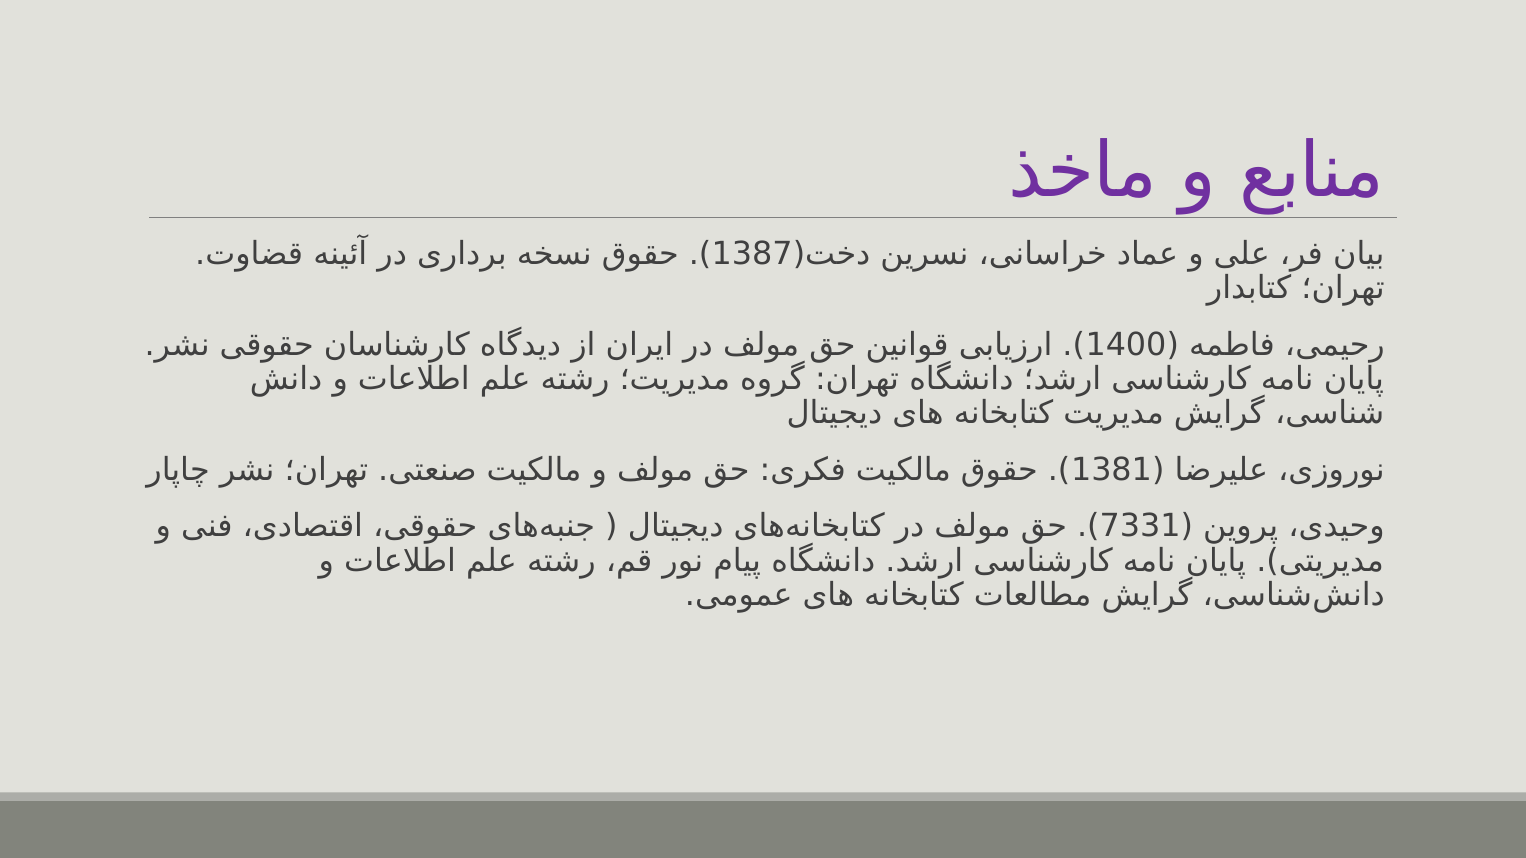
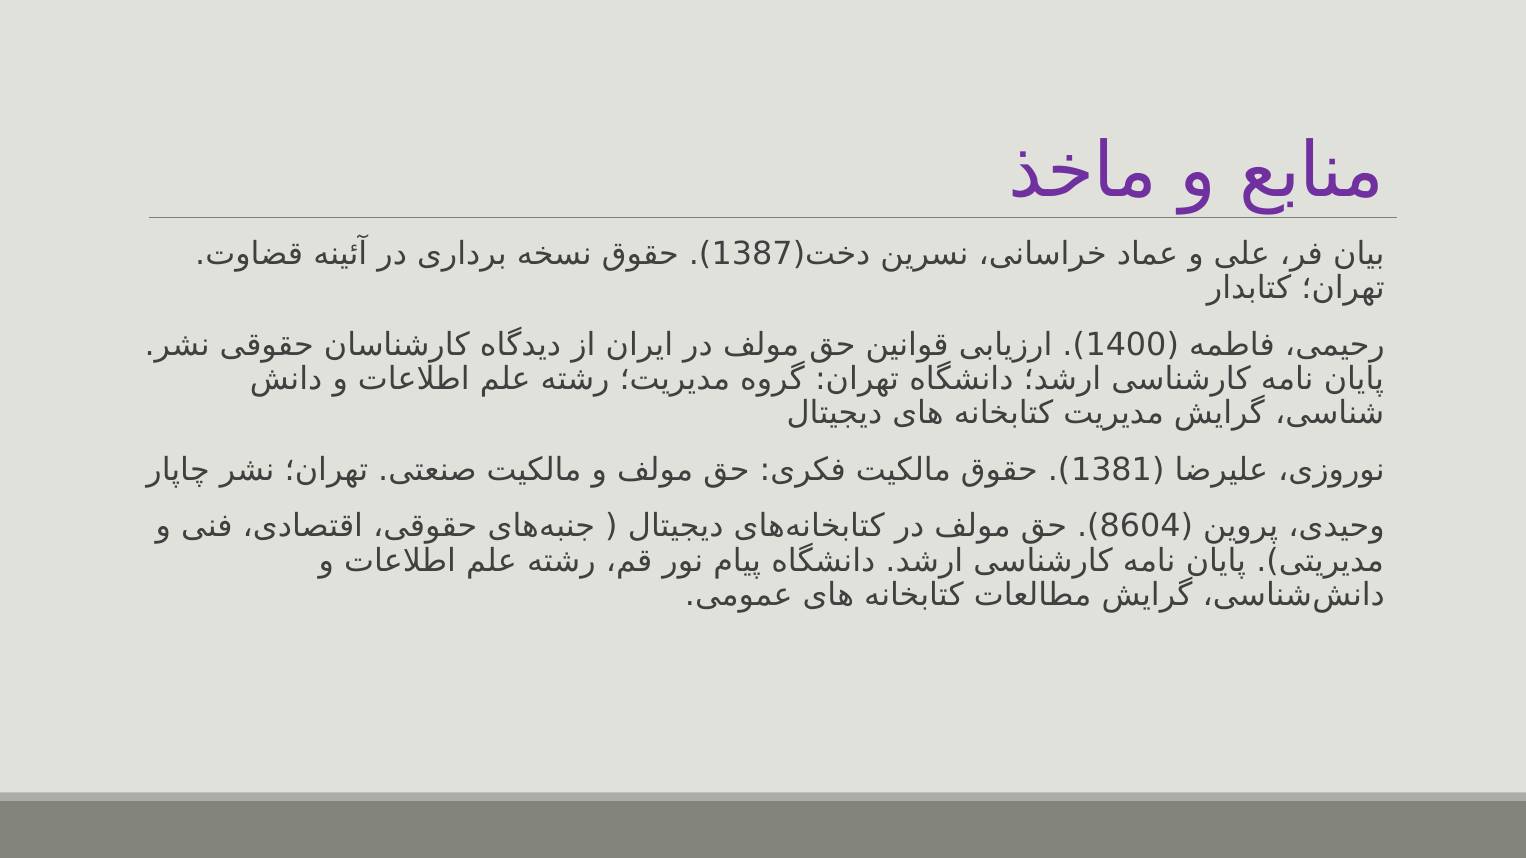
7331: 7331 -> 8604
